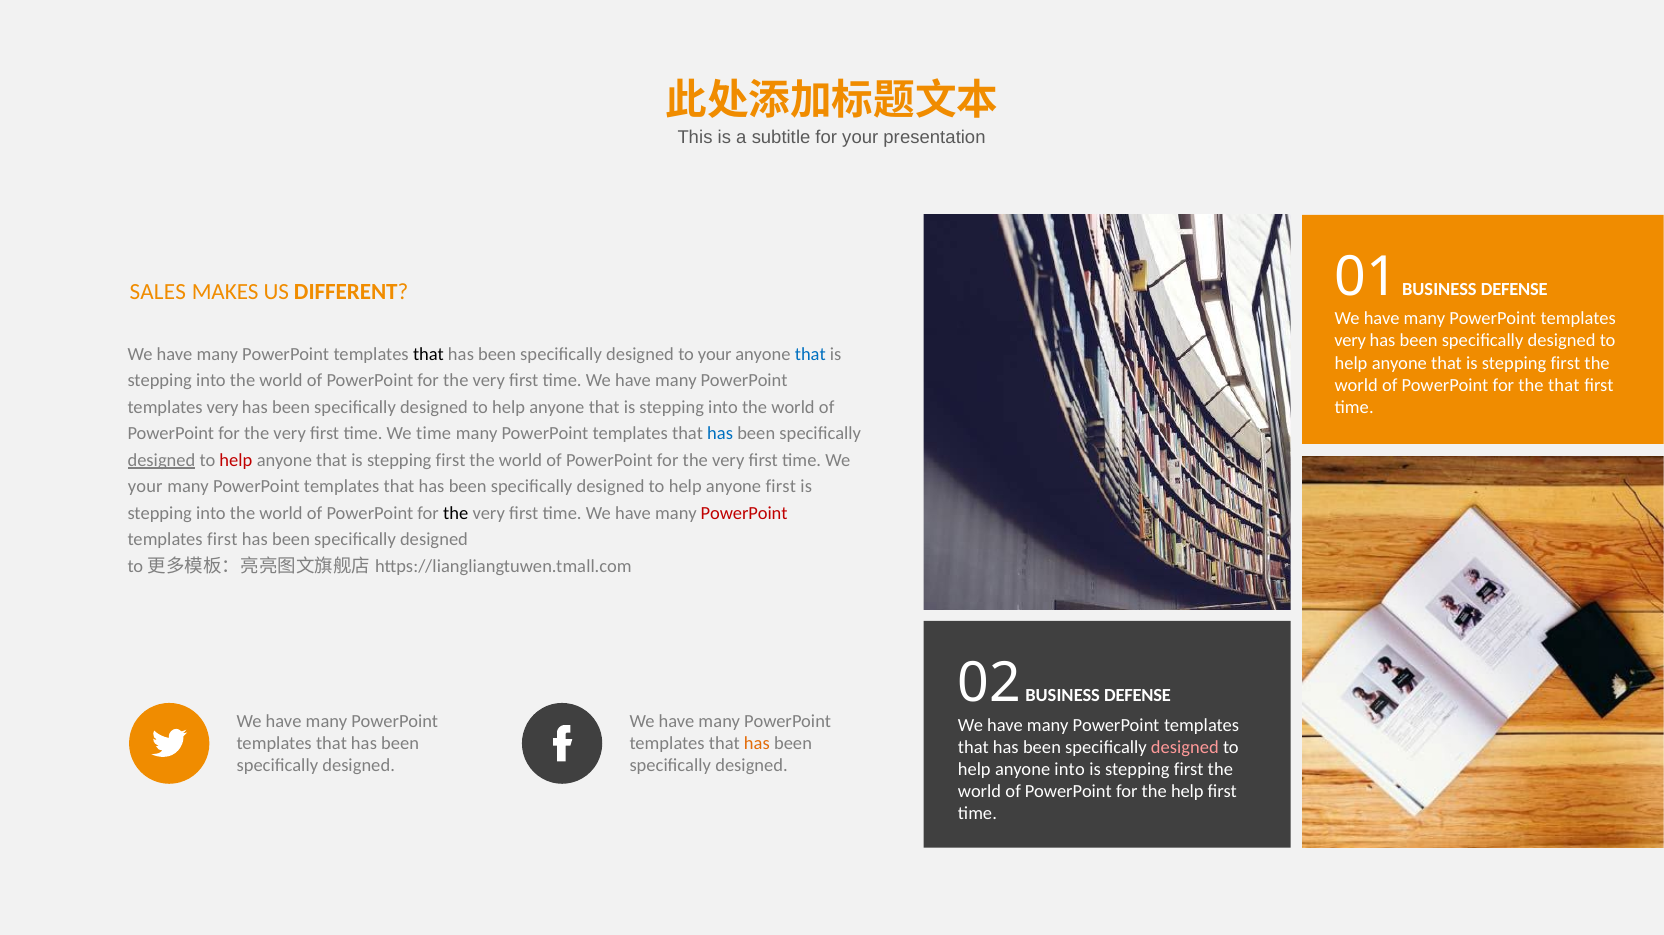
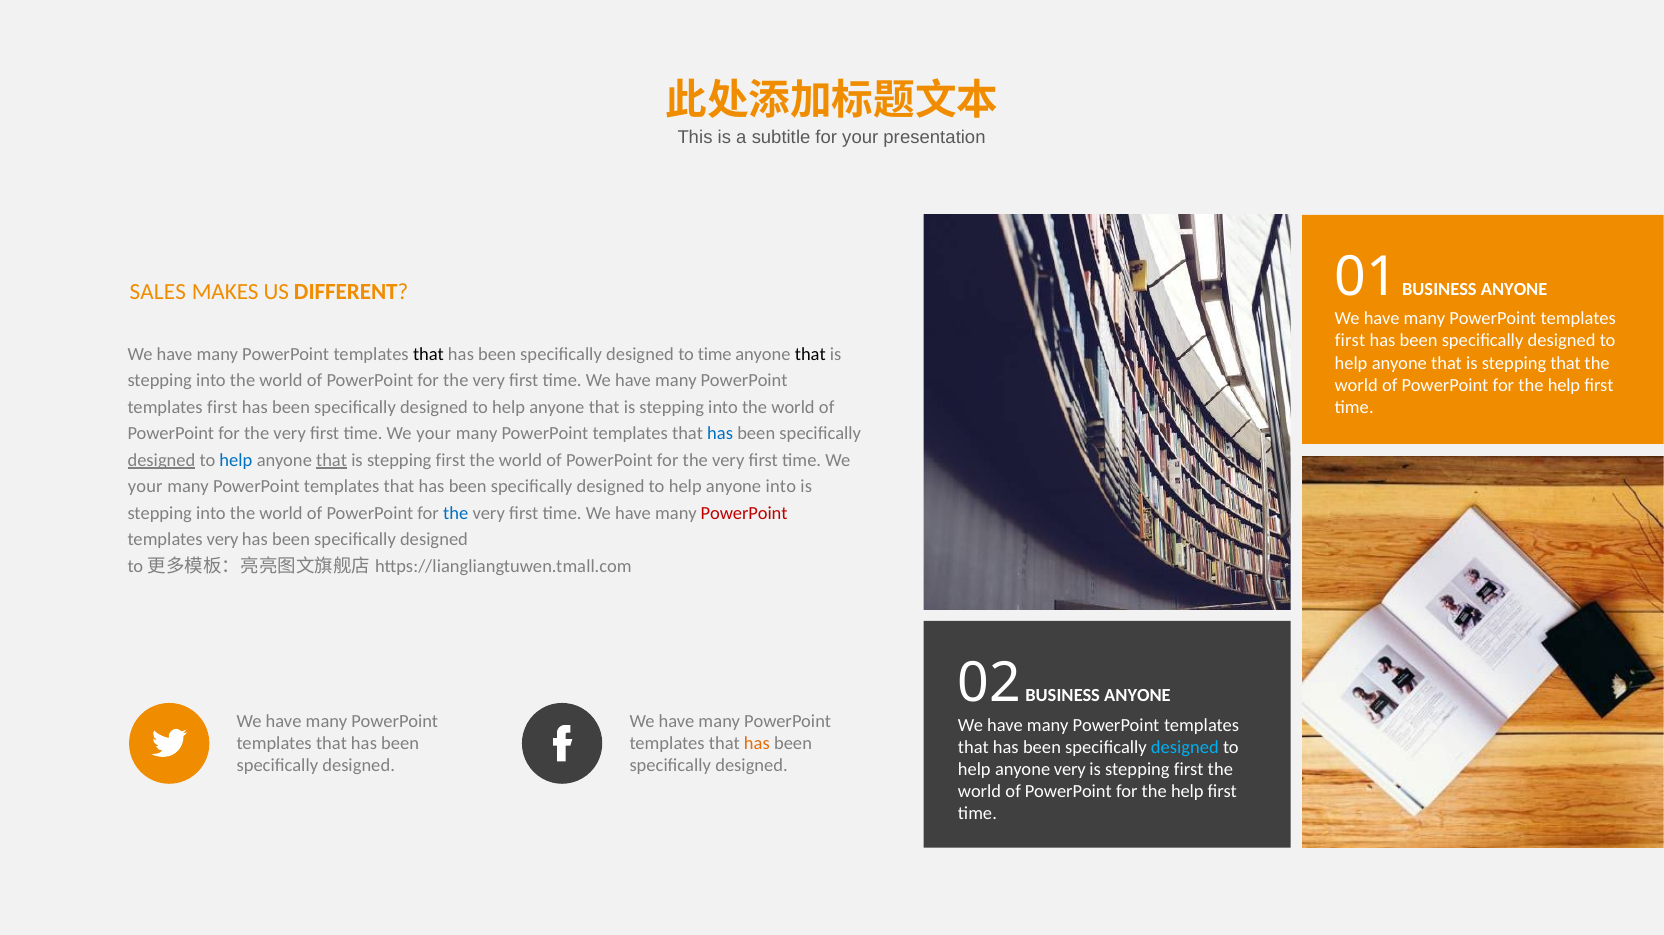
01 BUSINESS DEFENSE: DEFENSE -> ANYONE
very at (1350, 341): very -> first
to your: your -> time
that at (810, 354) colour: blue -> black
first at (1565, 363): first -> that
that at (1564, 385): that -> help
very at (223, 407): very -> first
time at (434, 434): time -> your
help at (236, 460) colour: red -> blue
that at (332, 460) underline: none -> present
anyone first: first -> into
the at (456, 513) colour: black -> blue
templates first: first -> very
02 BUSINESS DEFENSE: DEFENSE -> ANYONE
designed at (1185, 748) colour: pink -> light blue
anyone into: into -> very
